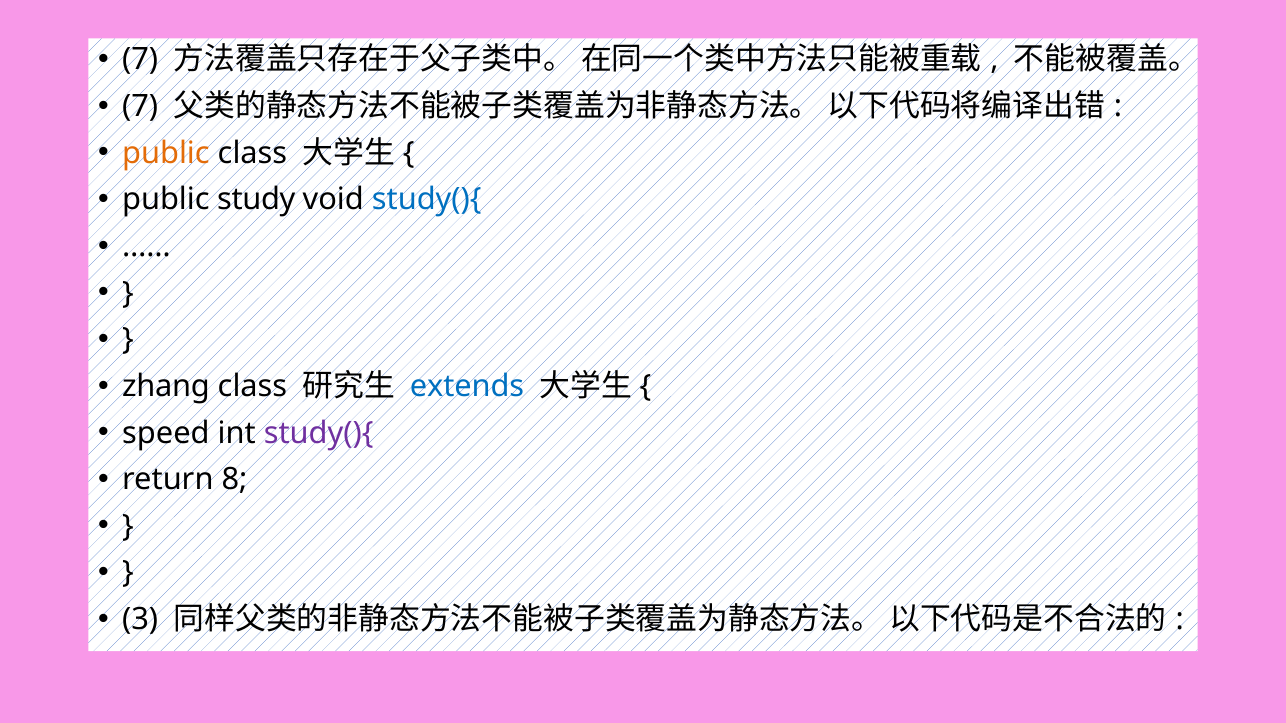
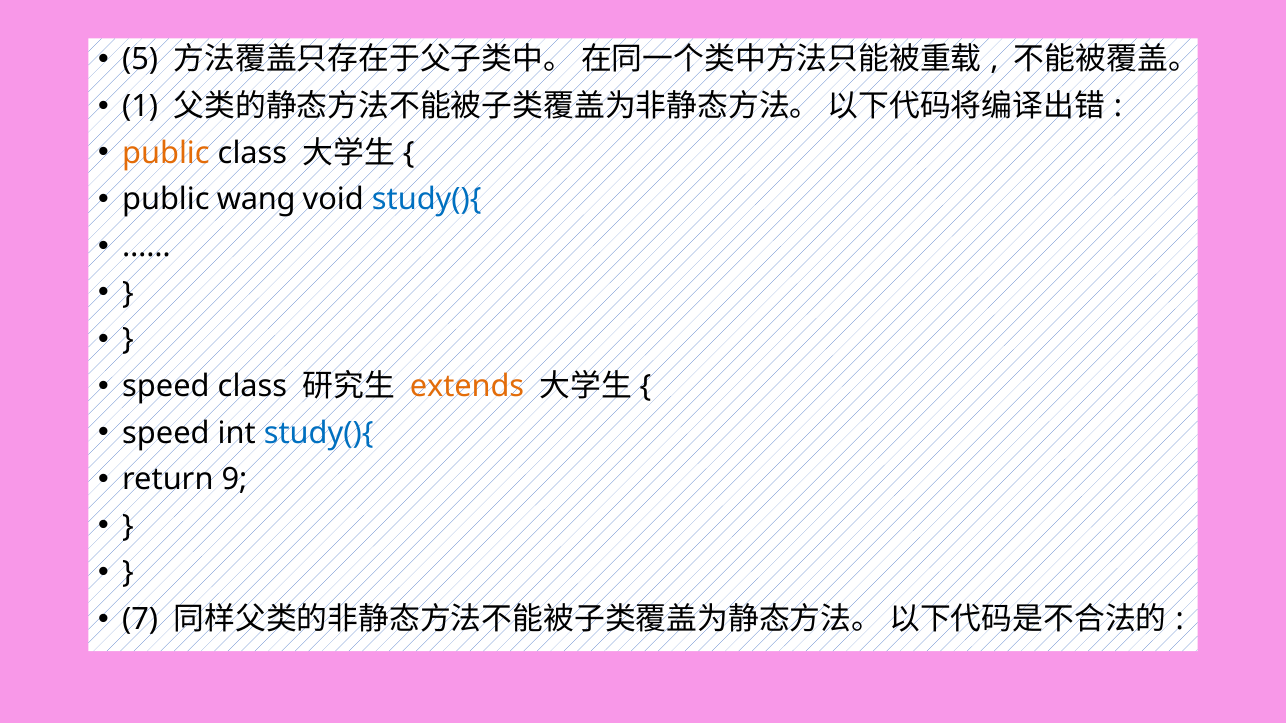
7 at (140, 60): 7 -> 5
7 at (140, 106): 7 -> 1
study: study -> wang
zhang at (166, 386): zhang -> speed
extends colour: blue -> orange
study(){ at (319, 433) colour: purple -> blue
8: 8 -> 9
3: 3 -> 7
